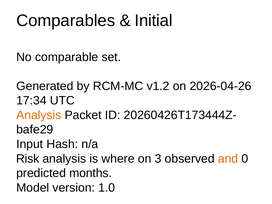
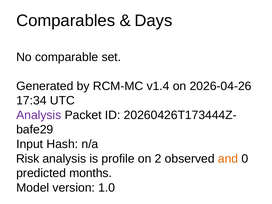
Initial: Initial -> Days
v1.2: v1.2 -> v1.4
Analysis at (39, 115) colour: orange -> purple
where: where -> profile
3: 3 -> 2
